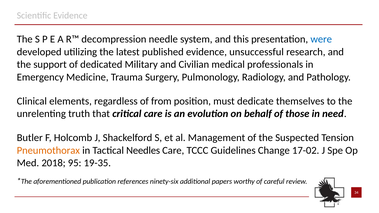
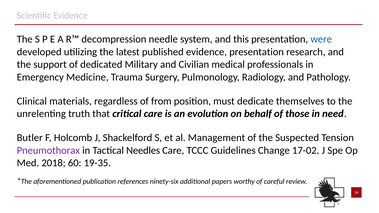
evidence unsuccessful: unsuccessful -> presentation
elements: elements -> materials
Pneumothorax colour: orange -> purple
95: 95 -> 60
